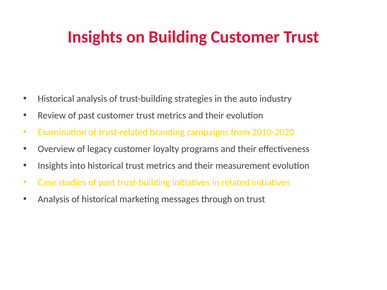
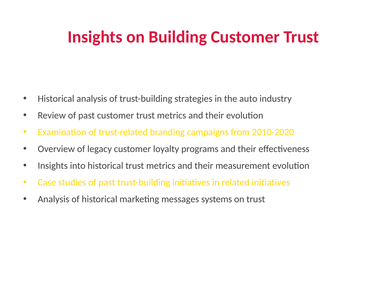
through: through -> systems
